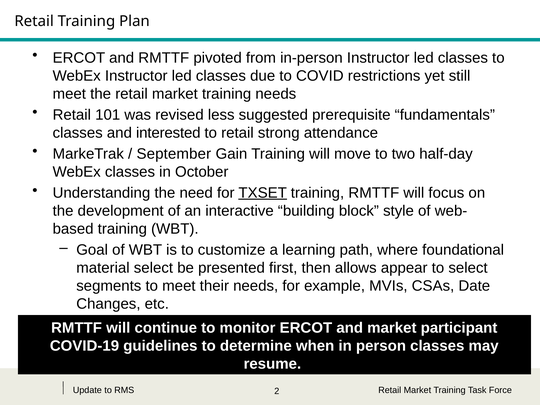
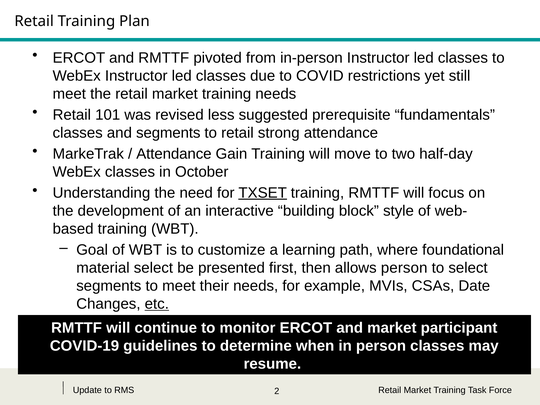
and interested: interested -> segments
September at (174, 154): September -> Attendance
allows appear: appear -> person
etc underline: none -> present
